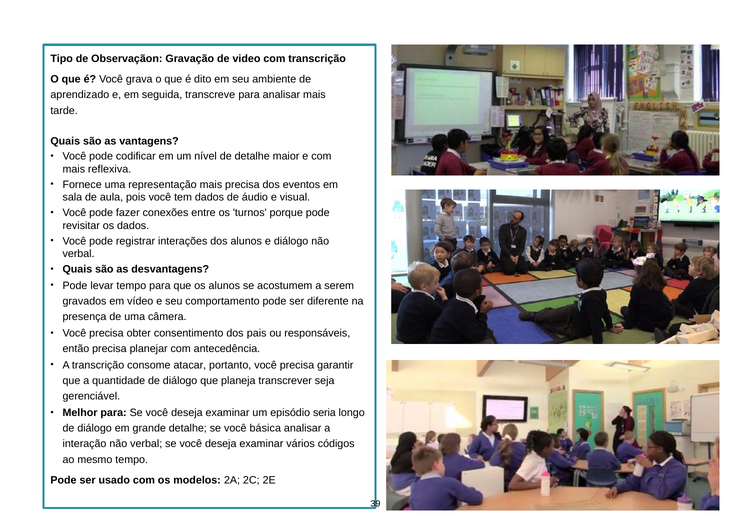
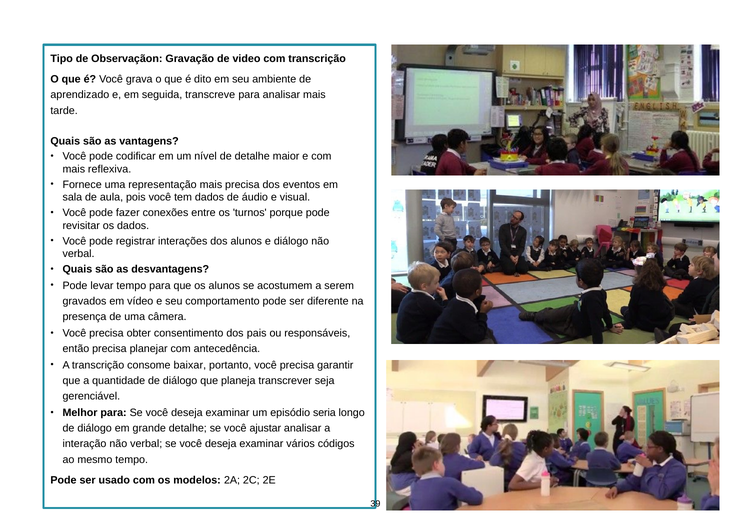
atacar: atacar -> baixar
básica: básica -> ajustar
